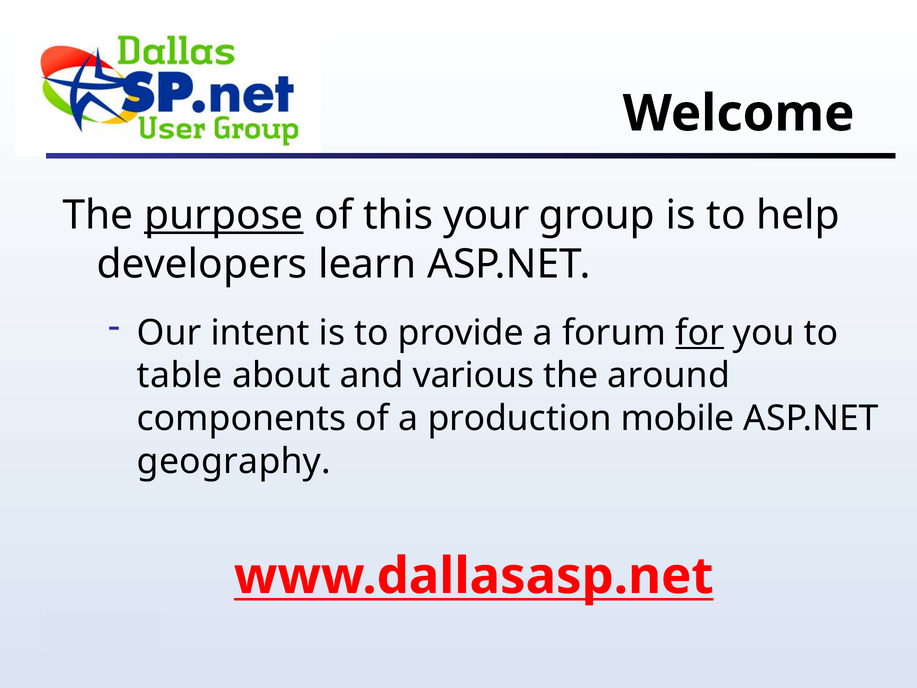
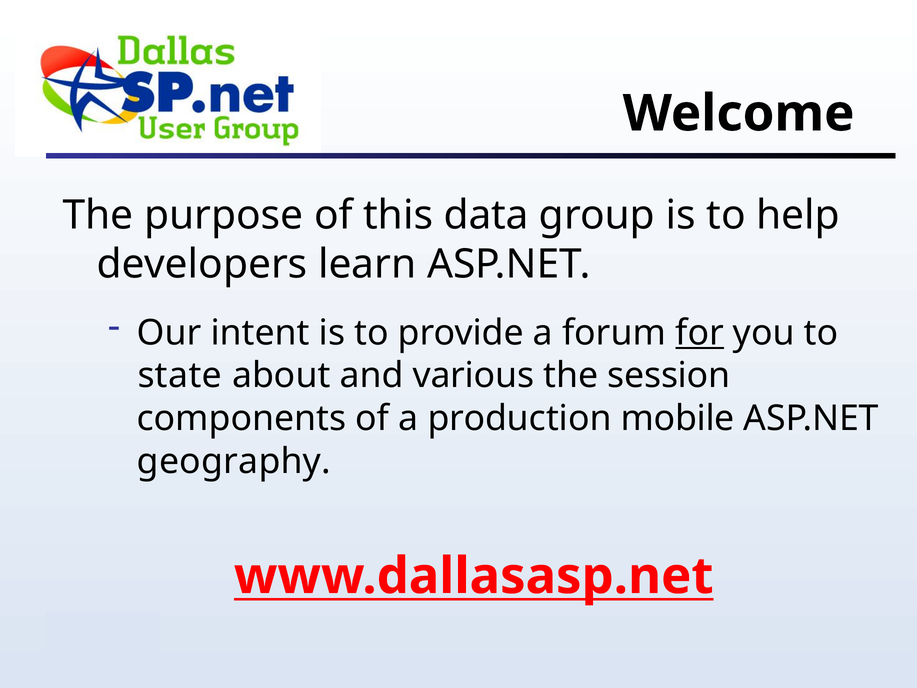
purpose underline: present -> none
your: your -> data
table: table -> state
around: around -> session
